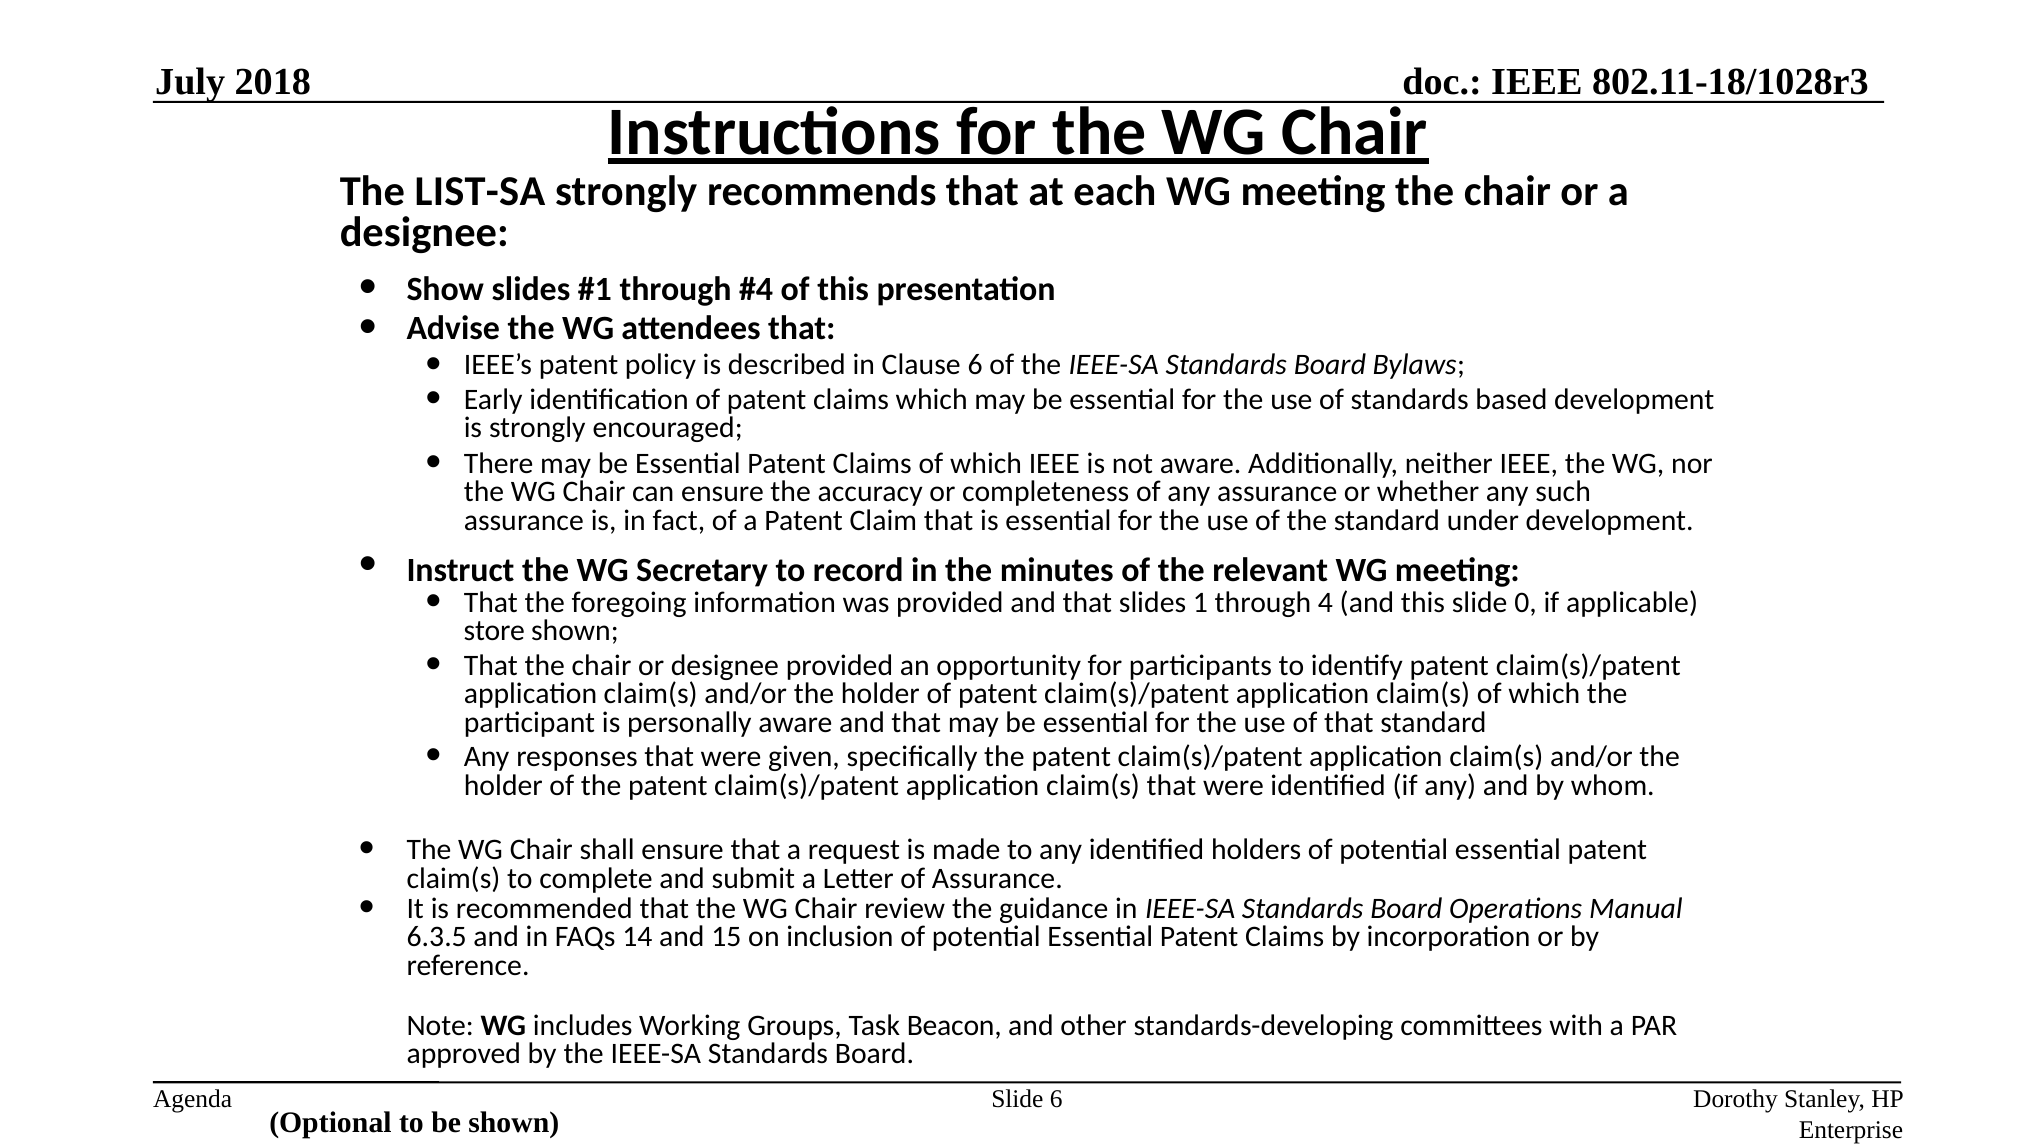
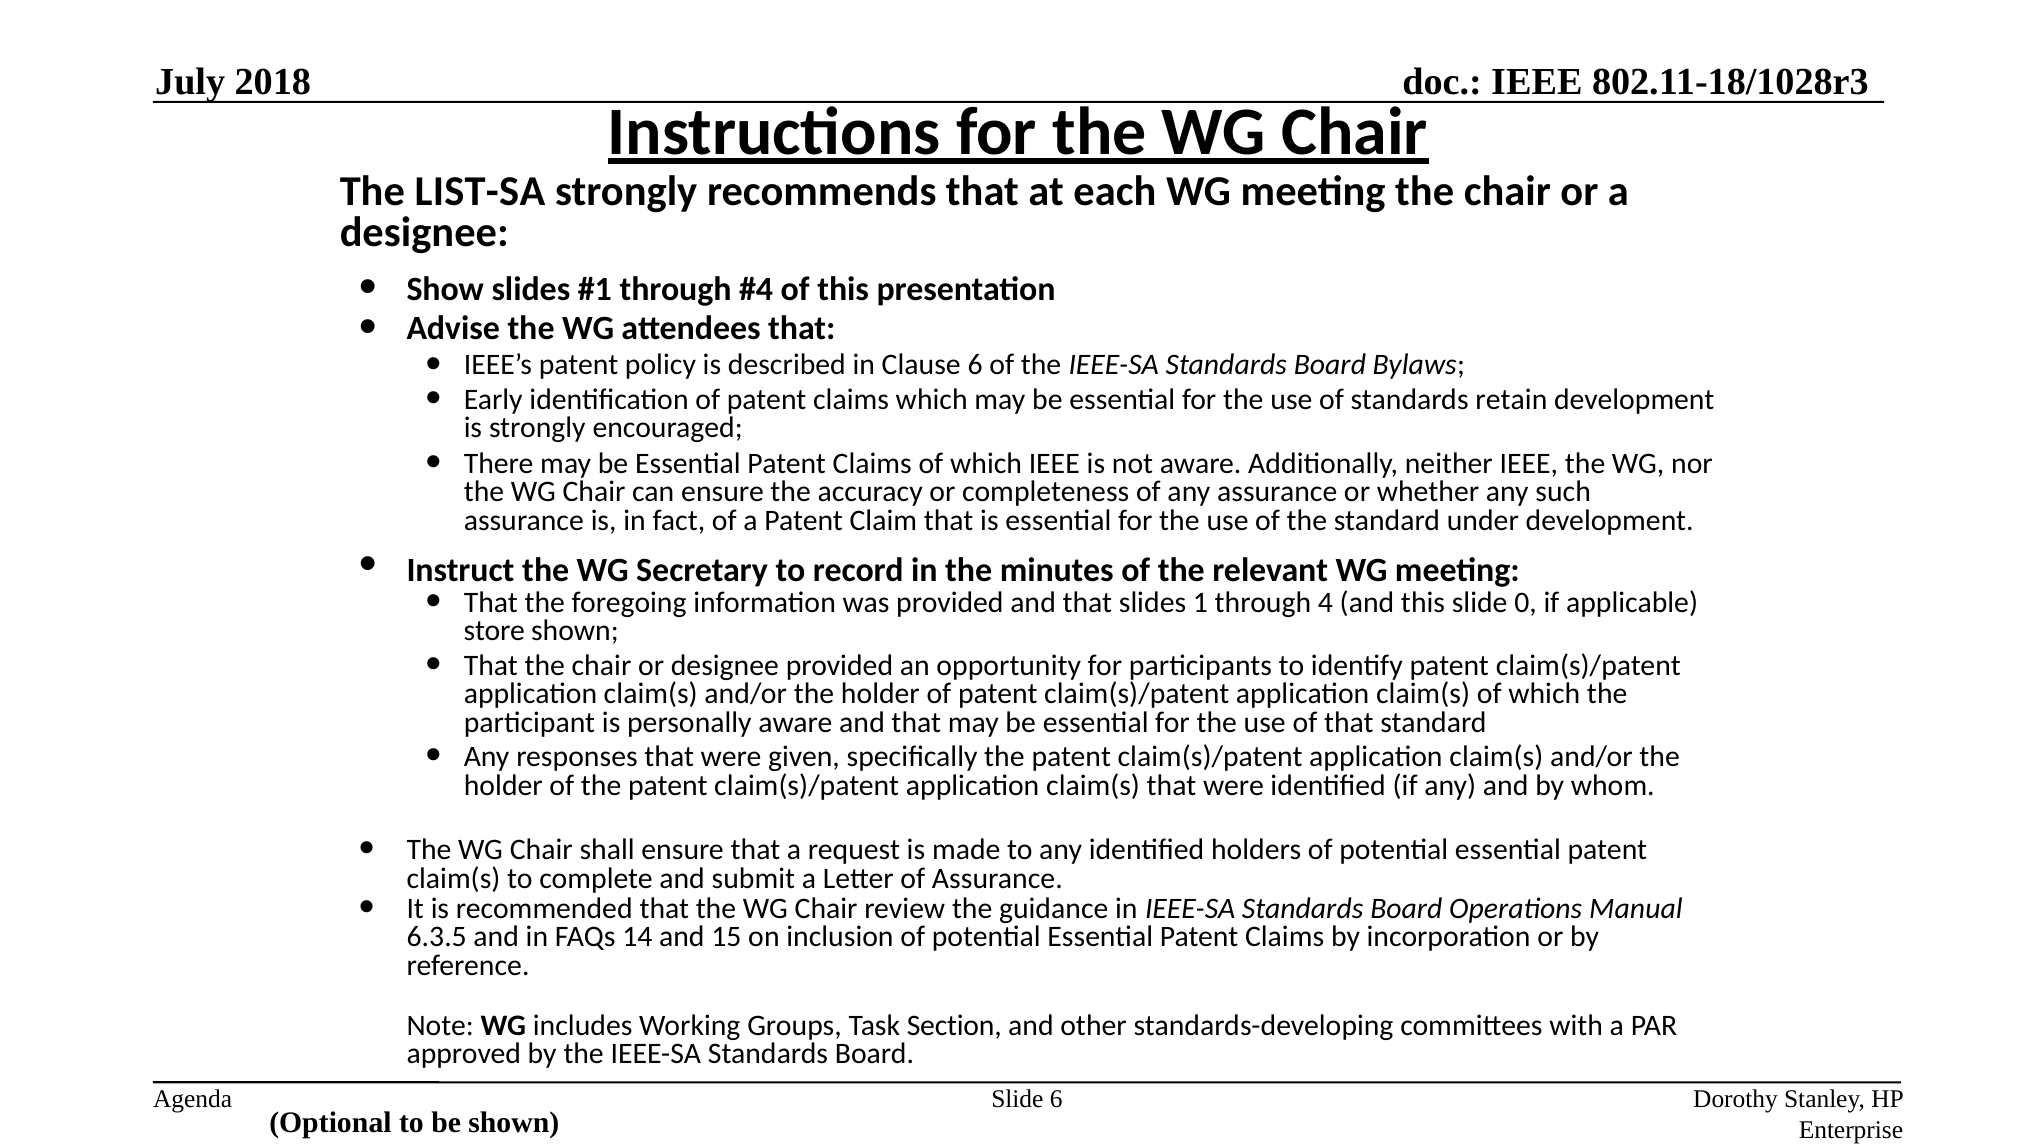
based: based -> retain
Beacon: Beacon -> Section
